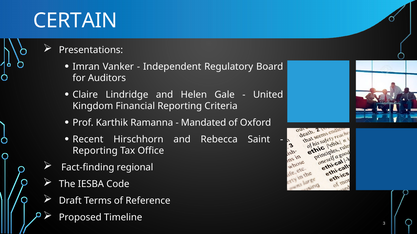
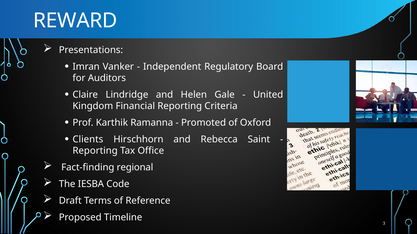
CERTAIN: CERTAIN -> REWARD
Mandated: Mandated -> Promoted
Recent: Recent -> Clients
